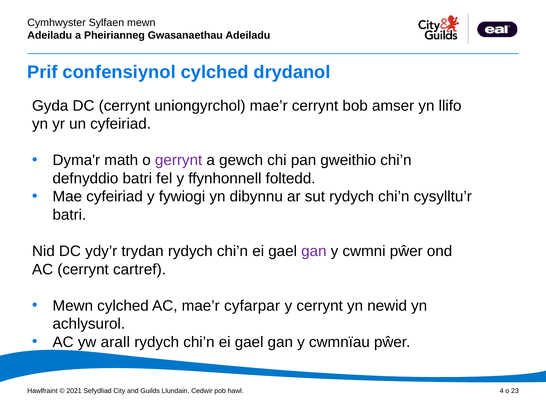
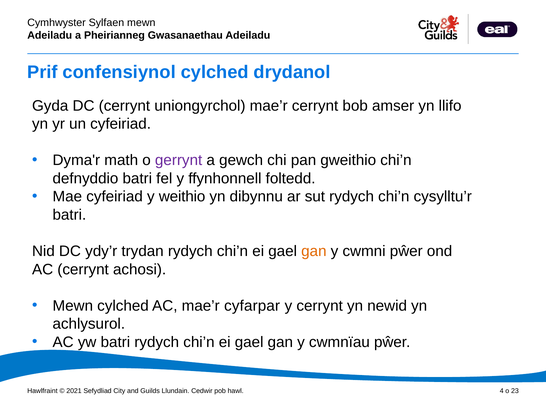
fywiogi: fywiogi -> weithio
gan at (314, 251) colour: purple -> orange
cartref: cartref -> achosi
yw arall: arall -> batri
